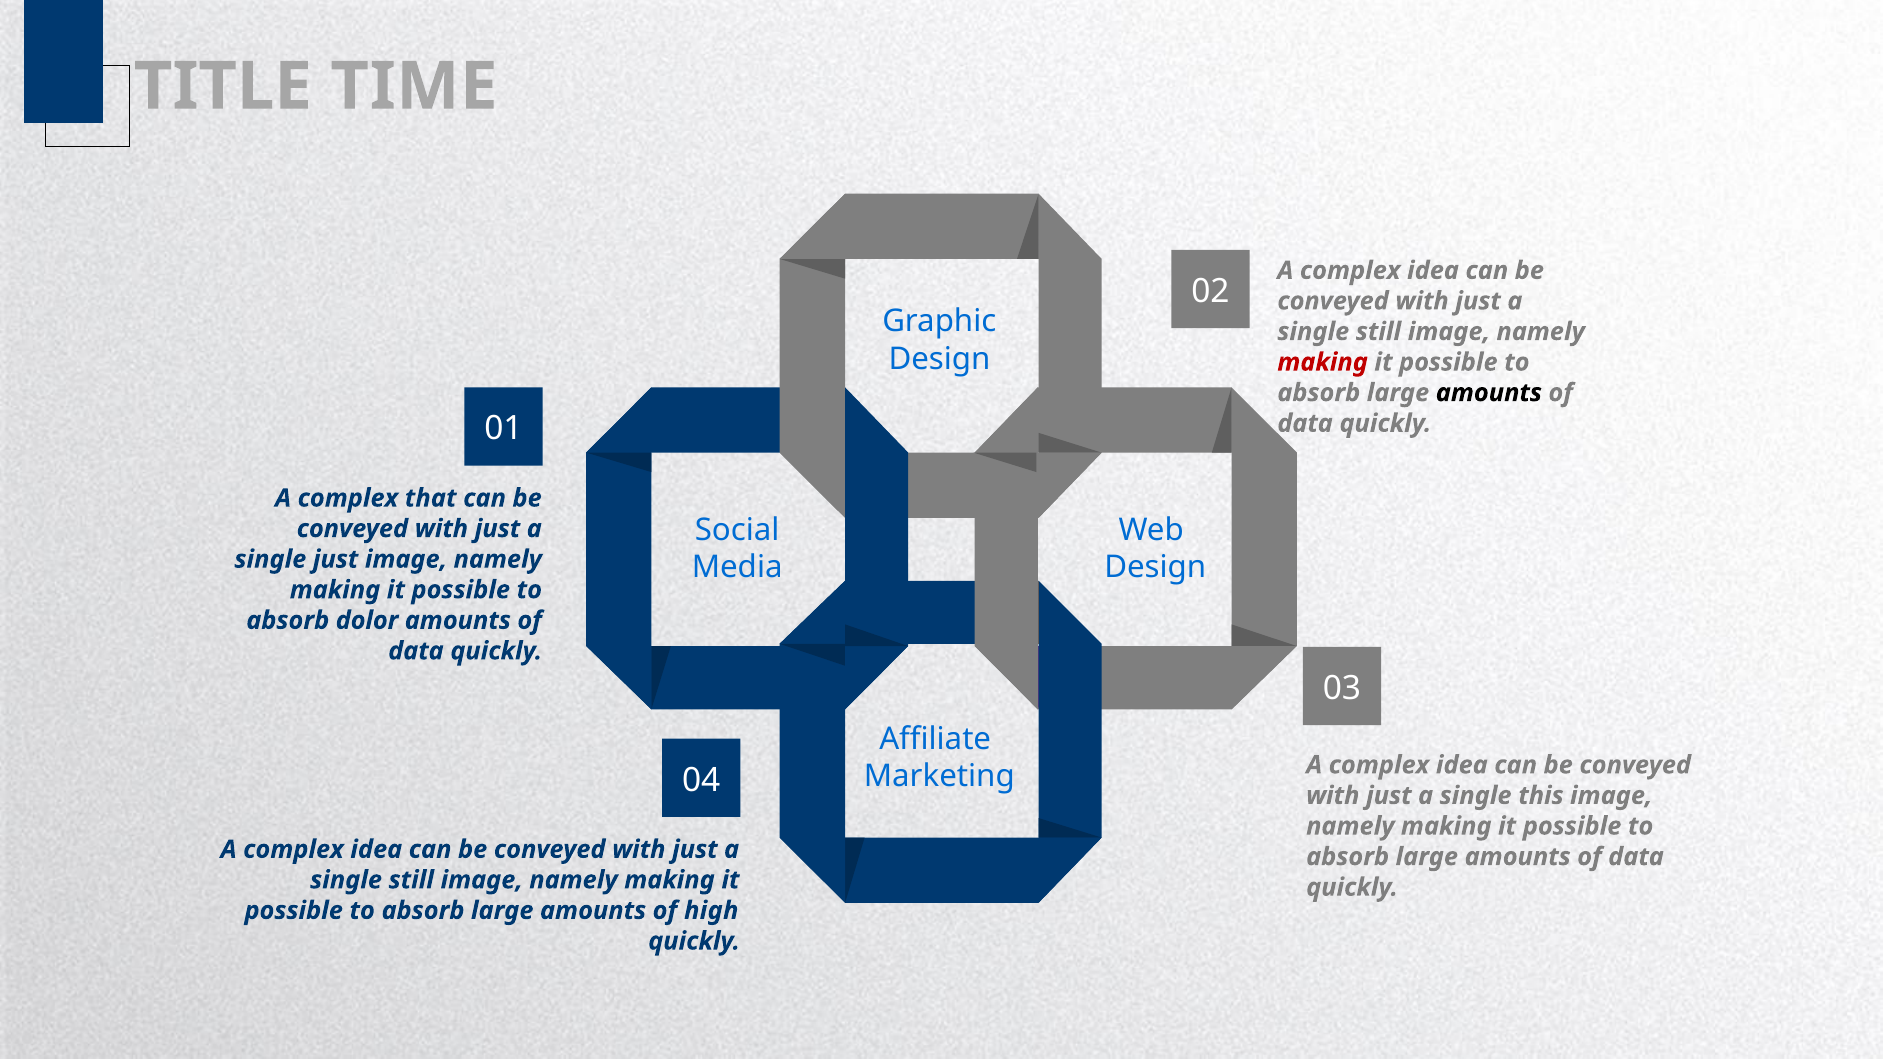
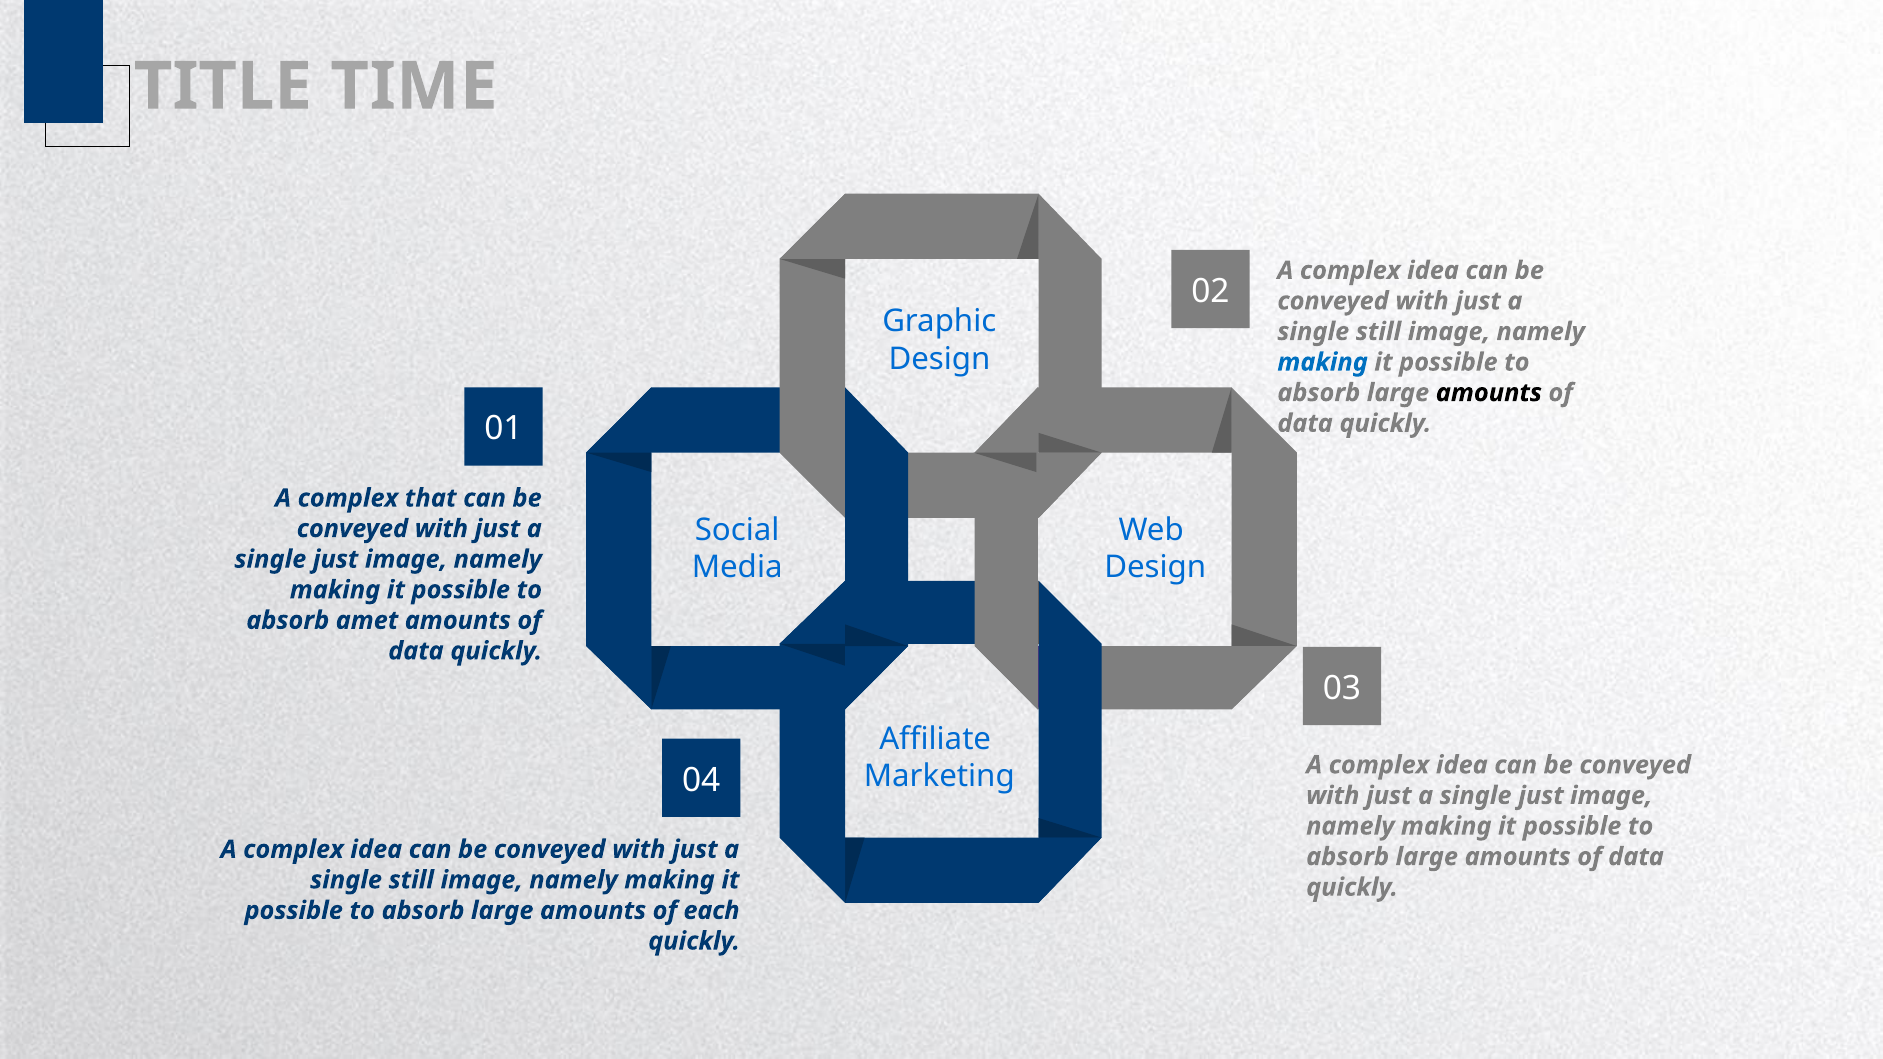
making at (1323, 362) colour: red -> blue
dolor: dolor -> amet
this at (1541, 796): this -> just
high: high -> each
